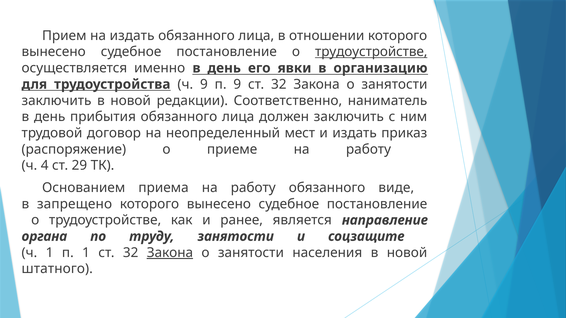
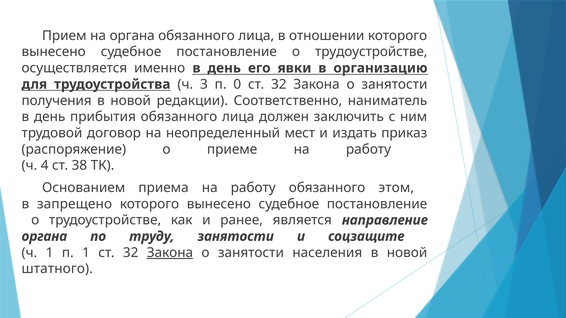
на издать: издать -> органа
трудоустройстве at (371, 52) underline: present -> none
ч 9: 9 -> 3
п 9: 9 -> 0
заключить at (57, 101): заключить -> получения
29: 29 -> 38
виде: виде -> этом
